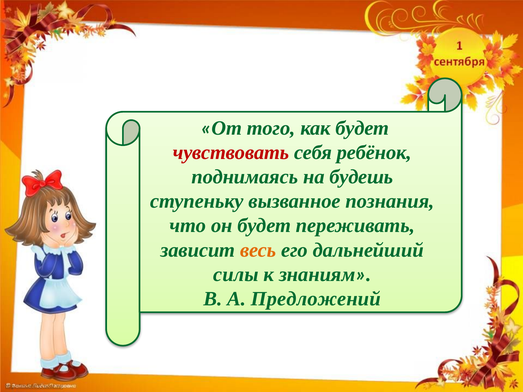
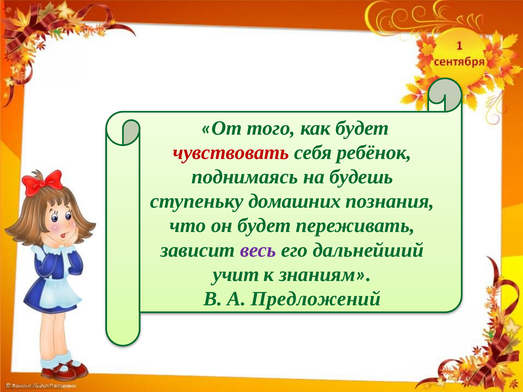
вызванное: вызванное -> домашних
весь colour: orange -> purple
силы: силы -> учит
